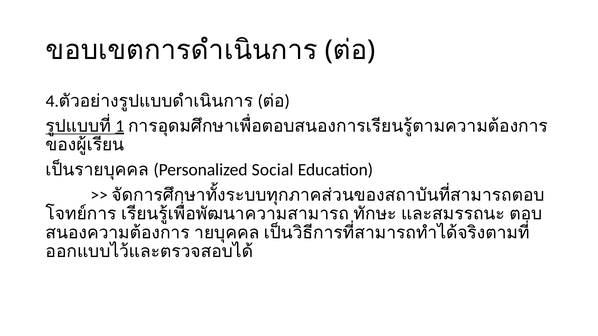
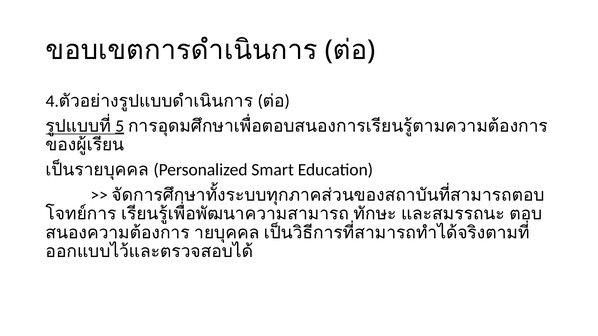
1: 1 -> 5
Social: Social -> Smart
